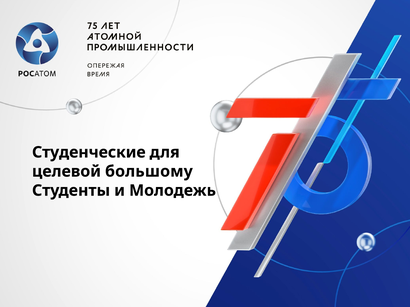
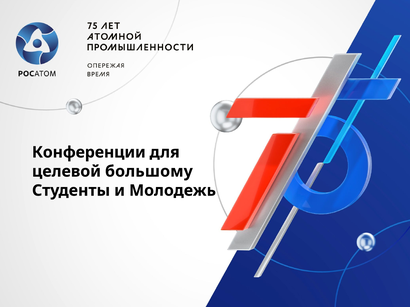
Студенческие: Студенческие -> Конференции
